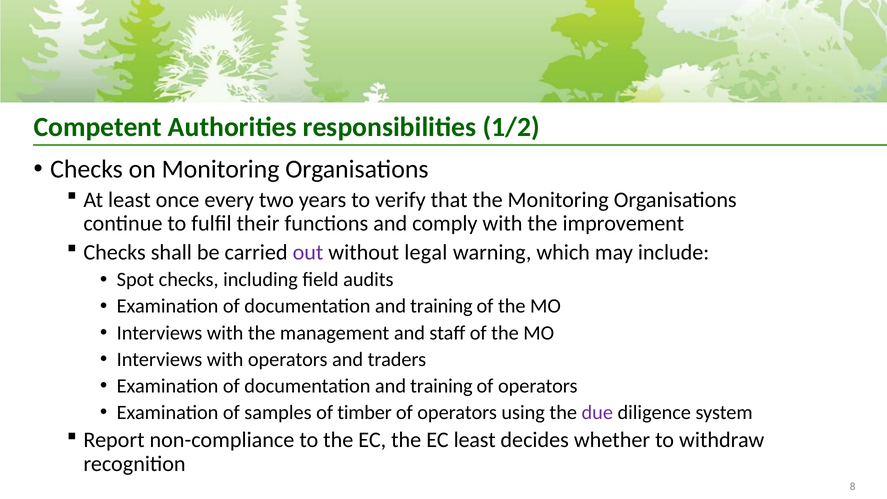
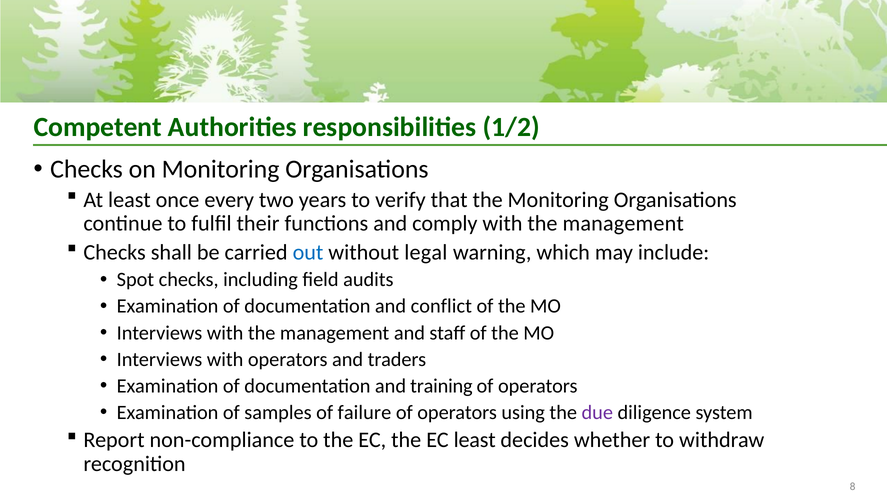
comply with the improvement: improvement -> management
out colour: purple -> blue
training at (441, 306): training -> conflict
timber: timber -> failure
